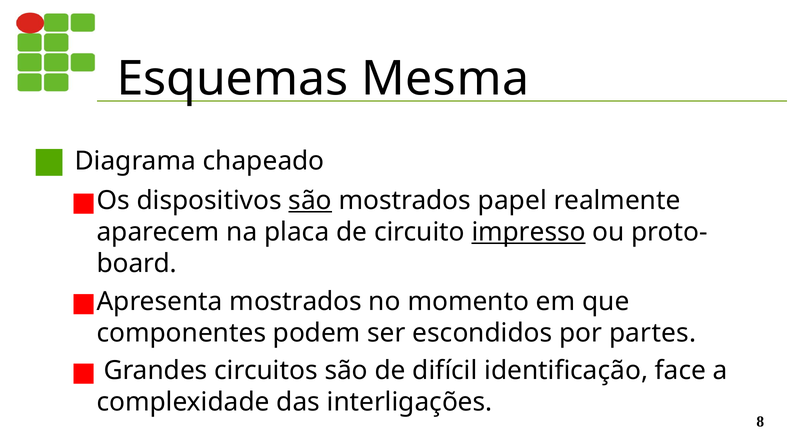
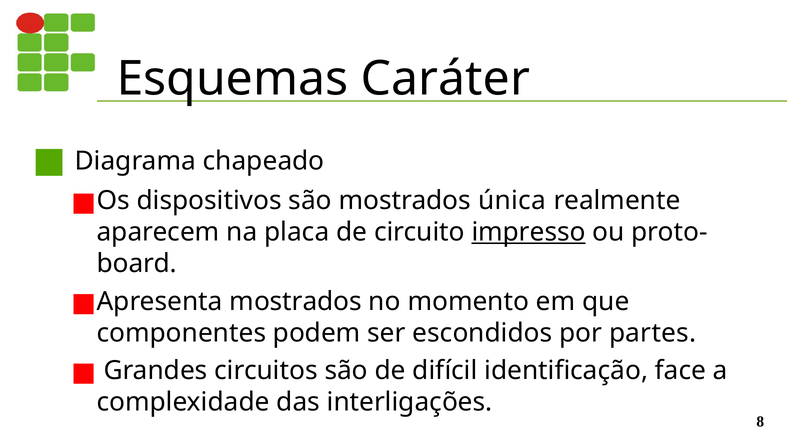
Mesma: Mesma -> Caráter
são at (310, 200) underline: present -> none
papel: papel -> única
